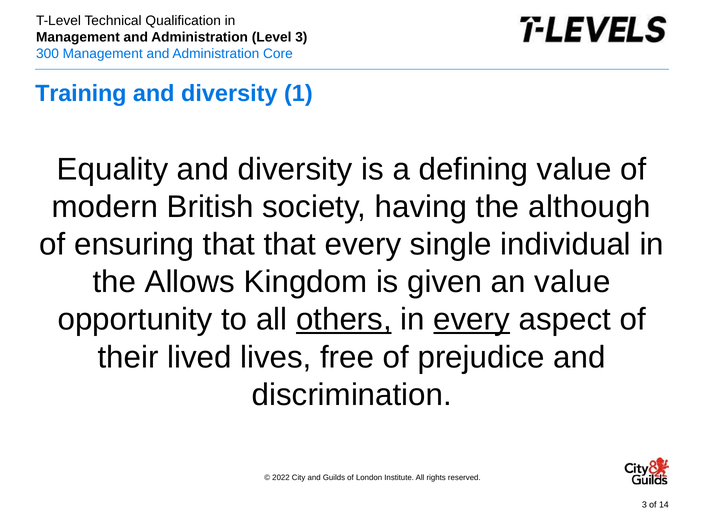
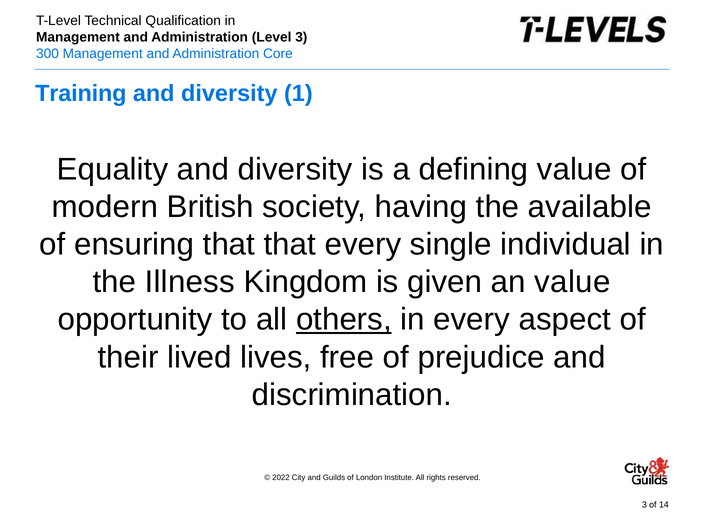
although: although -> available
Allows: Allows -> Illness
every at (472, 320) underline: present -> none
